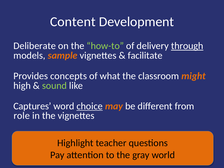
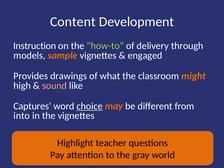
Deliberate: Deliberate -> Instruction
through underline: present -> none
facilitate: facilitate -> engaged
concepts: concepts -> drawings
sound colour: light green -> pink
role: role -> into
